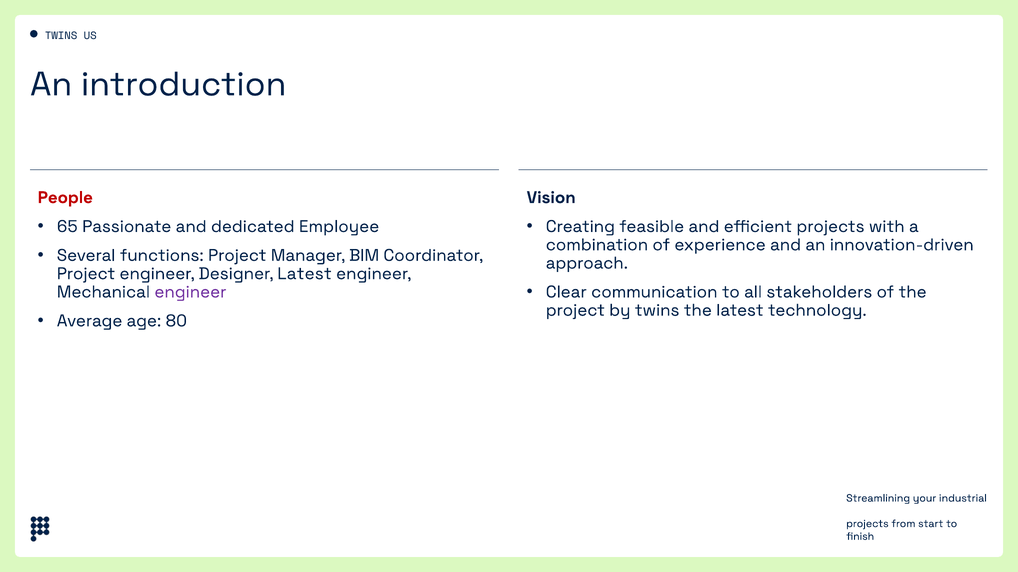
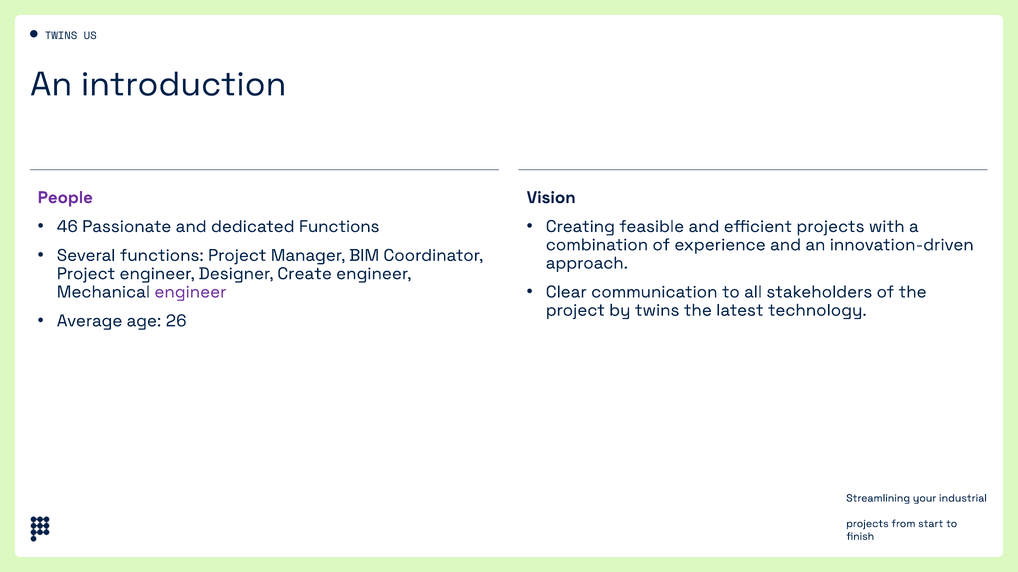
People colour: red -> purple
65: 65 -> 46
dedicated Employee: Employee -> Functions
Designer Latest: Latest -> Create
80: 80 -> 26
